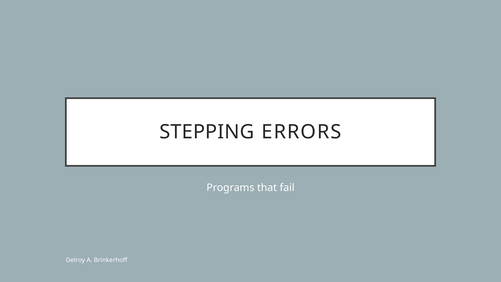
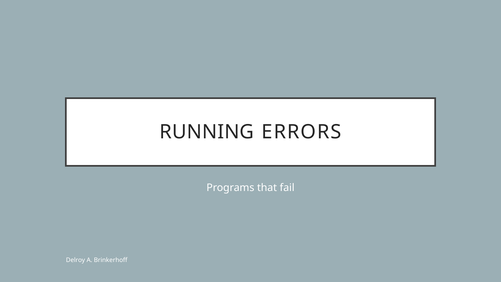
STEPPING: STEPPING -> RUNNING
